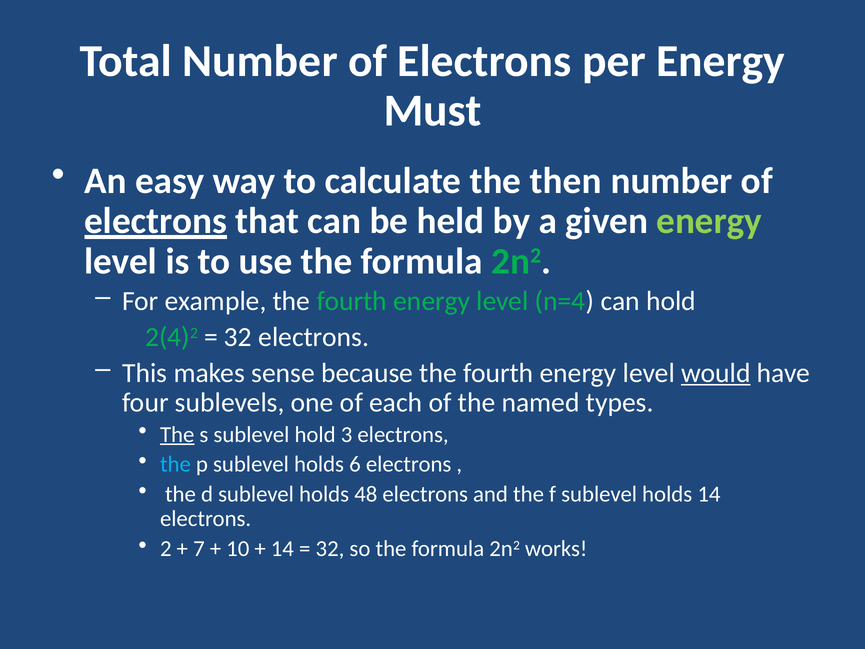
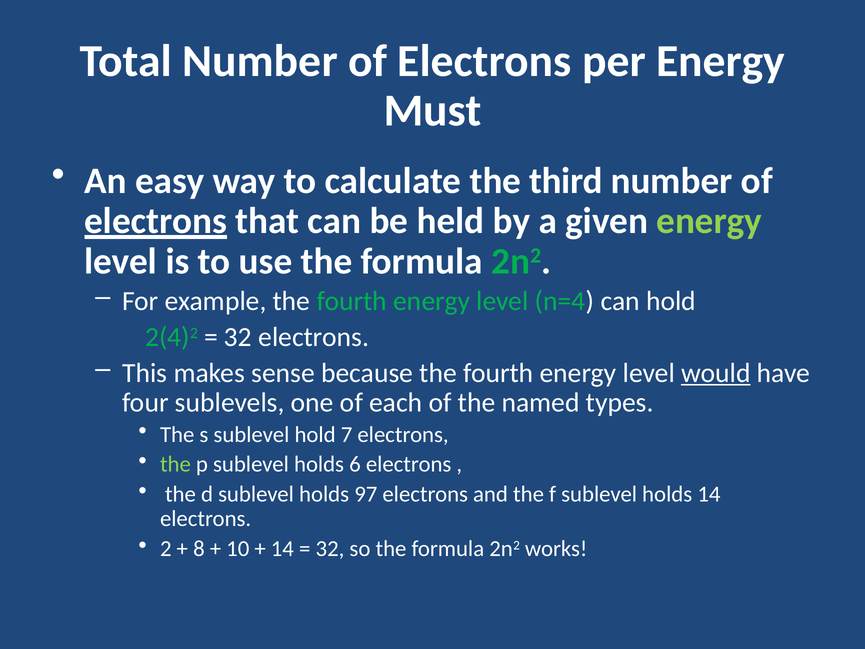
then: then -> third
The at (177, 434) underline: present -> none
3: 3 -> 7
the at (175, 464) colour: light blue -> light green
48: 48 -> 97
7: 7 -> 8
